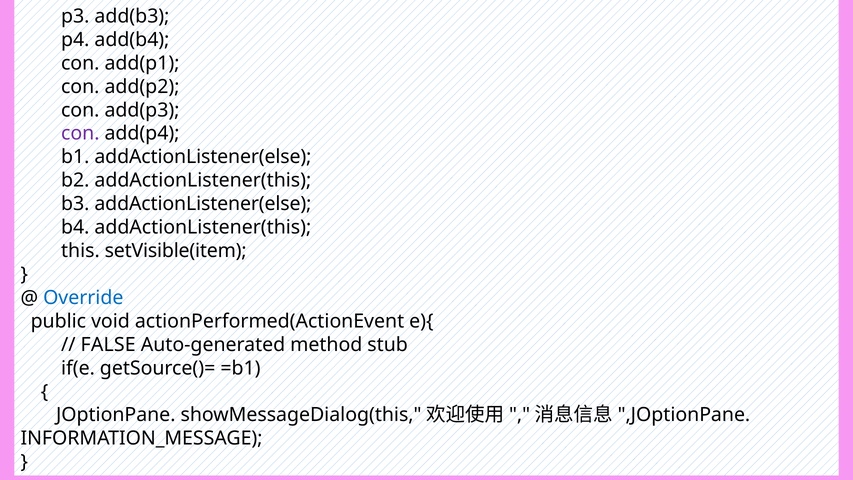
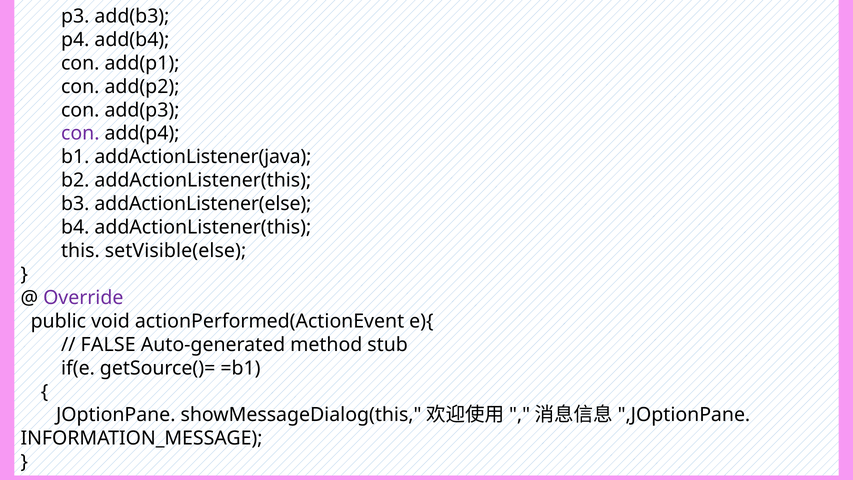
b1 addActionListener(else: addActionListener(else -> addActionListener(java
setVisible(item: setVisible(item -> setVisible(else
Override colour: blue -> purple
